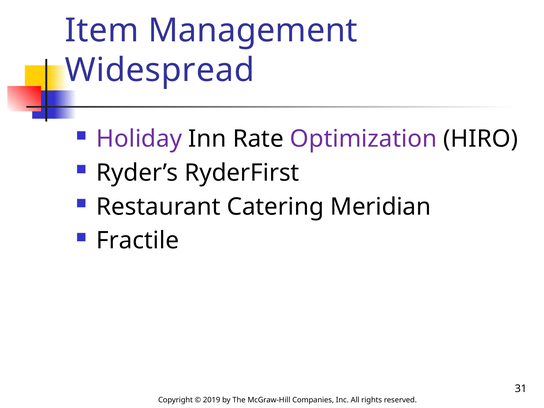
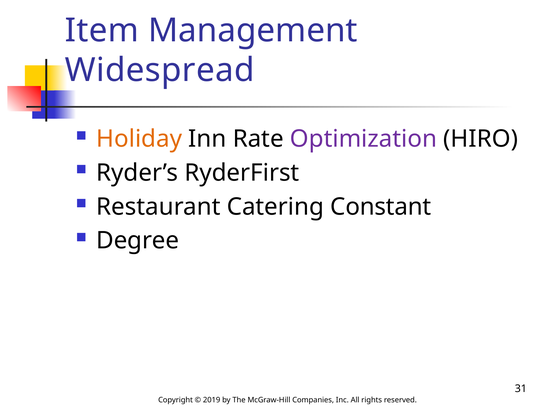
Holiday colour: purple -> orange
Meridian: Meridian -> Constant
Fractile: Fractile -> Degree
